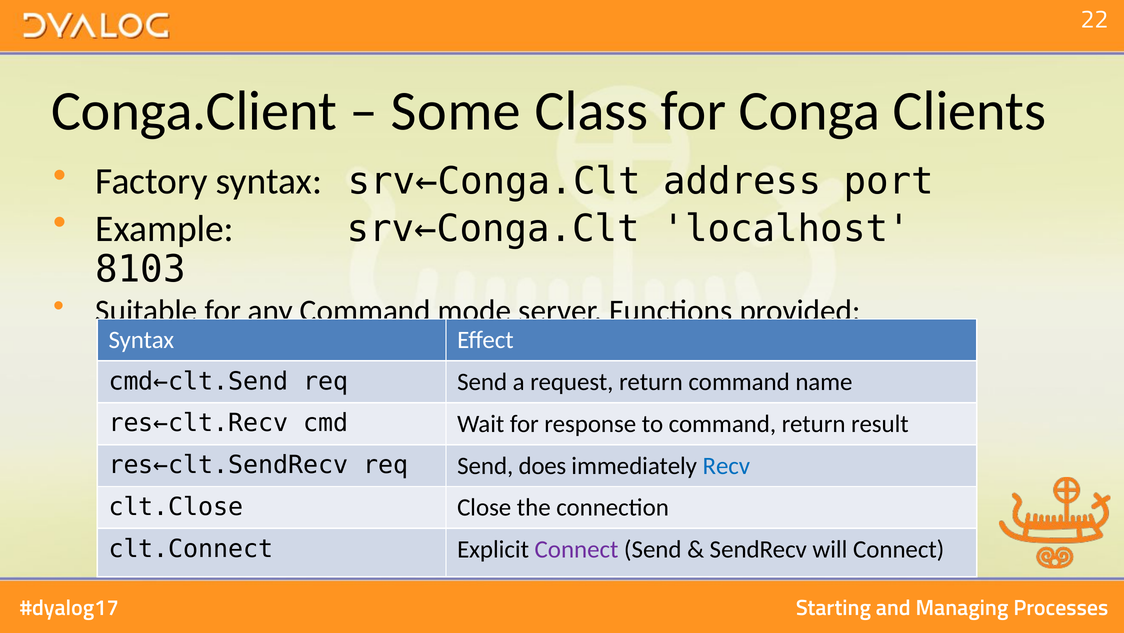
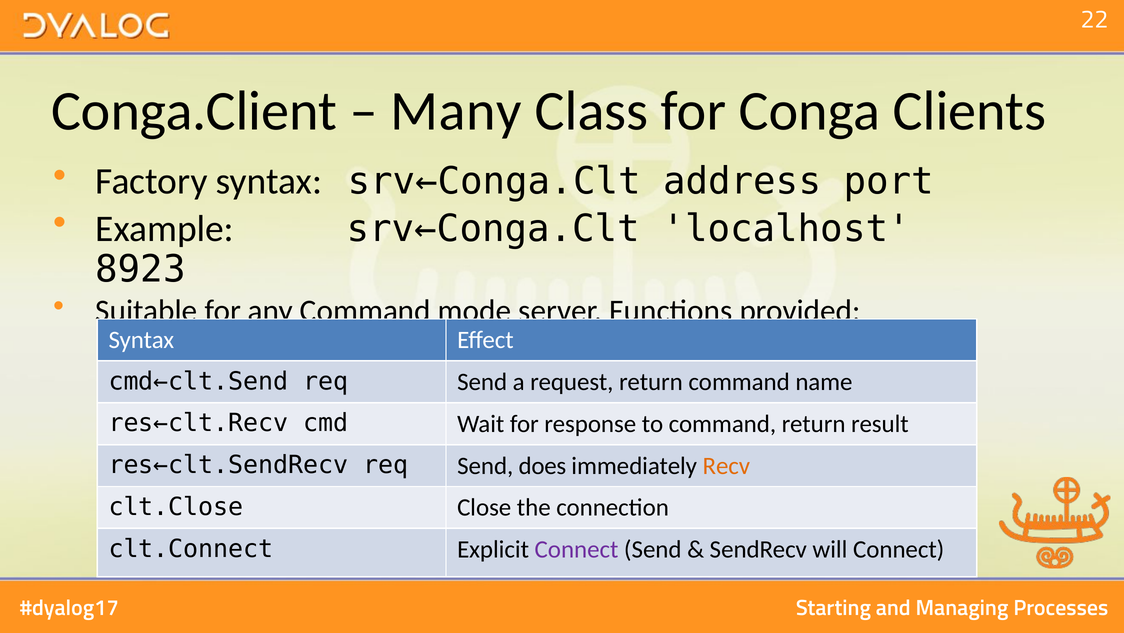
Some: Some -> Many
8103: 8103 -> 8923
Recv colour: blue -> orange
